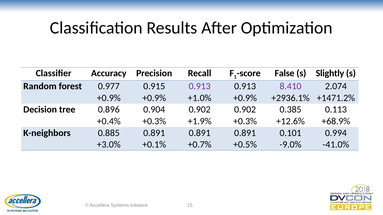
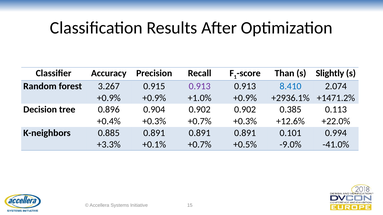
False: False -> Than
0.977: 0.977 -> 3.267
8.410 colour: purple -> blue
+1.9% at (200, 121): +1.9% -> +0.7%
+68.9%: +68.9% -> +22.0%
+3.0%: +3.0% -> +3.3%
